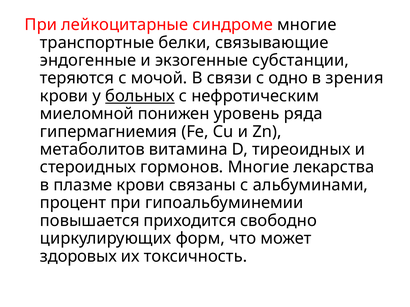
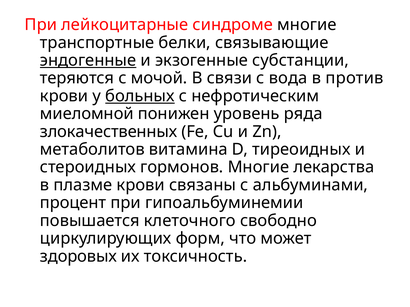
эндогенные underline: none -> present
одно: одно -> вода
зрения: зрения -> против
гипермагниемия: гипермагниемия -> злокачественных
приходится: приходится -> клеточного
